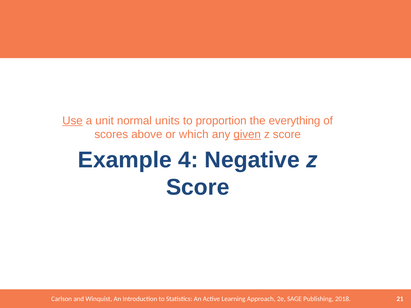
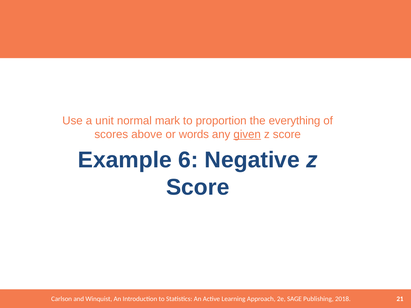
Use underline: present -> none
units: units -> mark
which: which -> words
4: 4 -> 6
